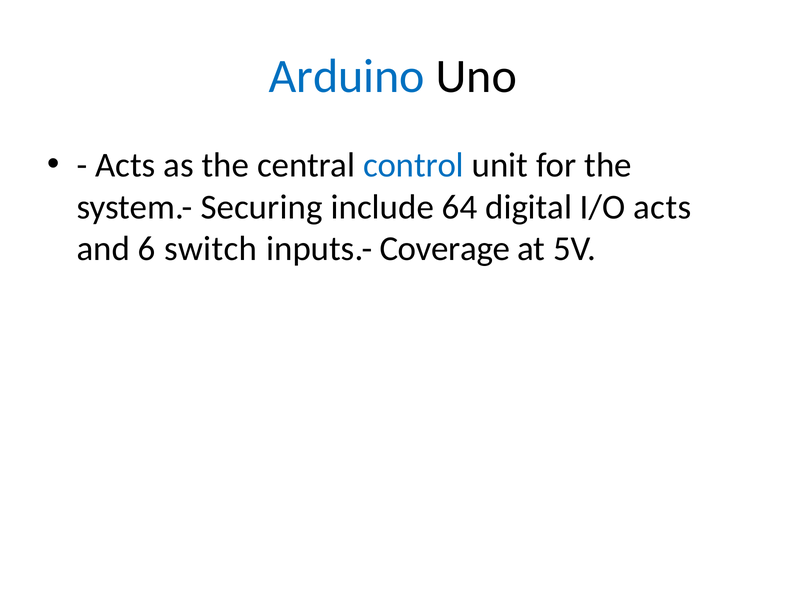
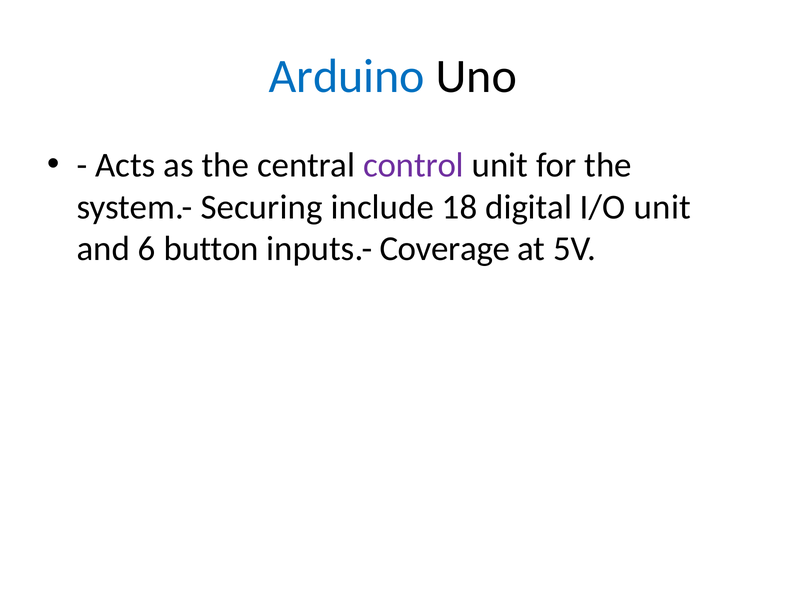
control colour: blue -> purple
64: 64 -> 18
I/O acts: acts -> unit
switch: switch -> button
